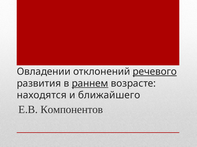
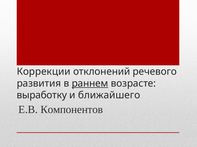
Овладении: Овладении -> Коррекции
речевого underline: present -> none
находятся: находятся -> выработку
